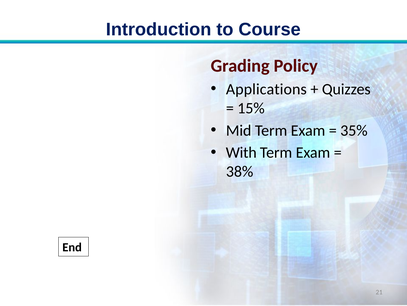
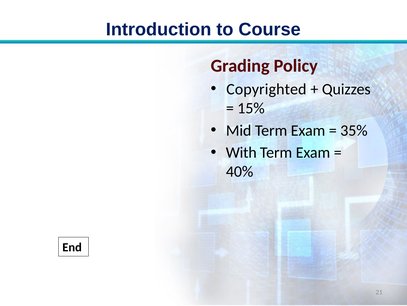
Applications: Applications -> Copyrighted
38%: 38% -> 40%
